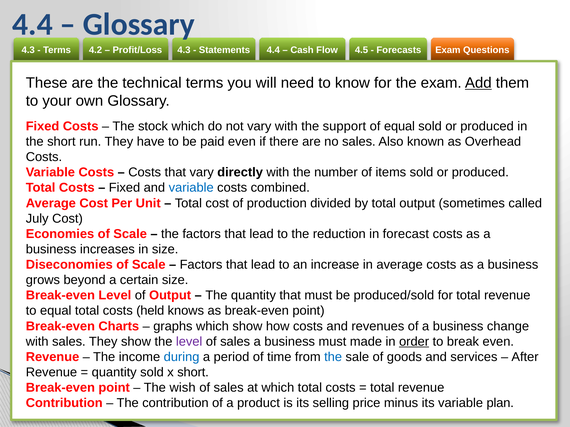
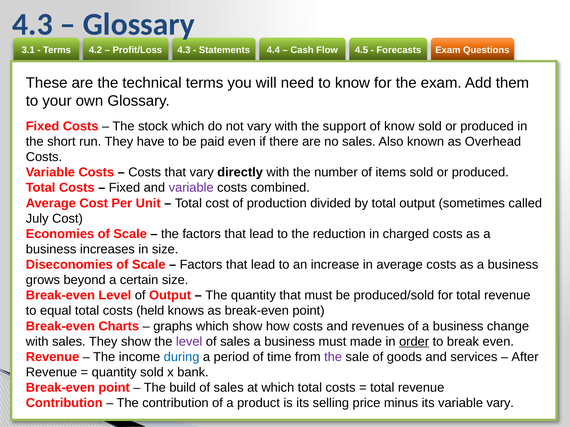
4.4 at (33, 24): 4.4 -> 4.3
4.3 at (28, 50): 4.3 -> 3.1
Add underline: present -> none
of equal: equal -> know
variable at (191, 188) colour: blue -> purple
forecast: forecast -> charged
the at (333, 357) colour: blue -> purple
x short: short -> bank
wish: wish -> build
variable plan: plan -> vary
